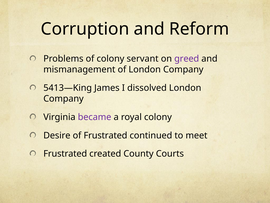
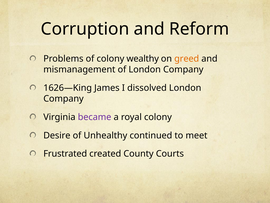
servant: servant -> wealthy
greed colour: purple -> orange
5413—King: 5413—King -> 1626—King
of Frustrated: Frustrated -> Unhealthy
